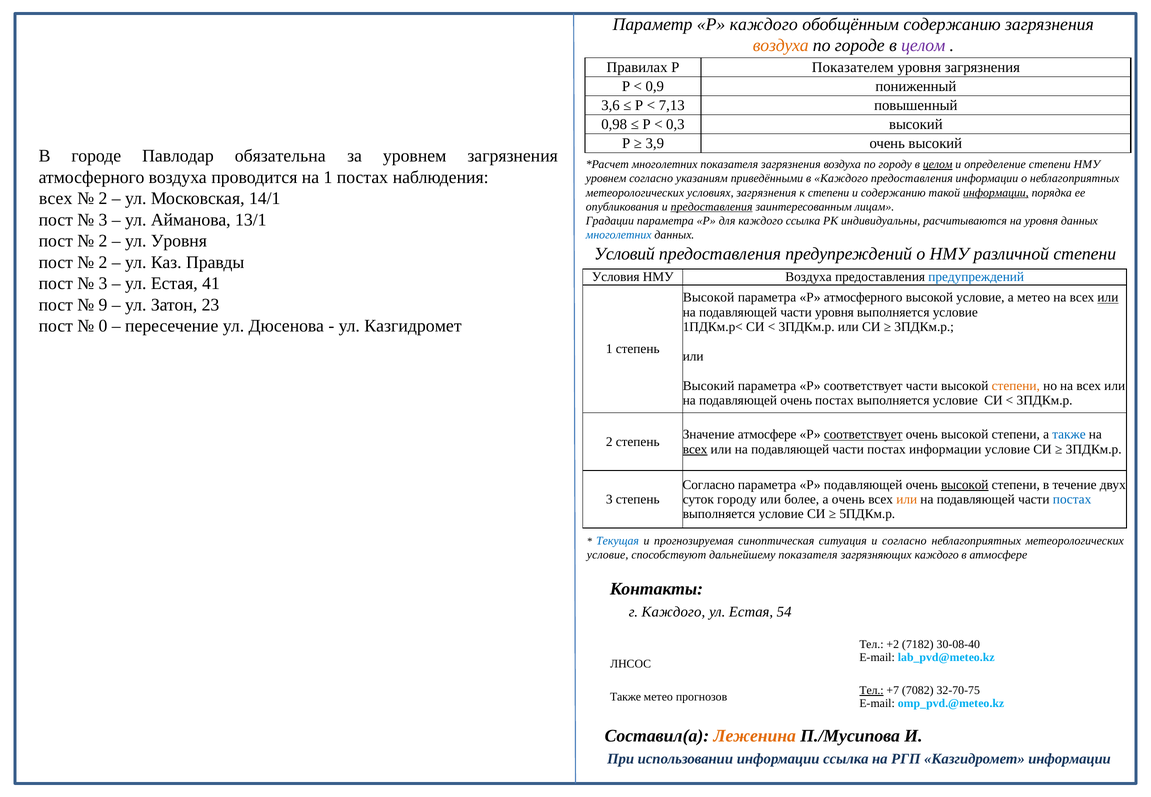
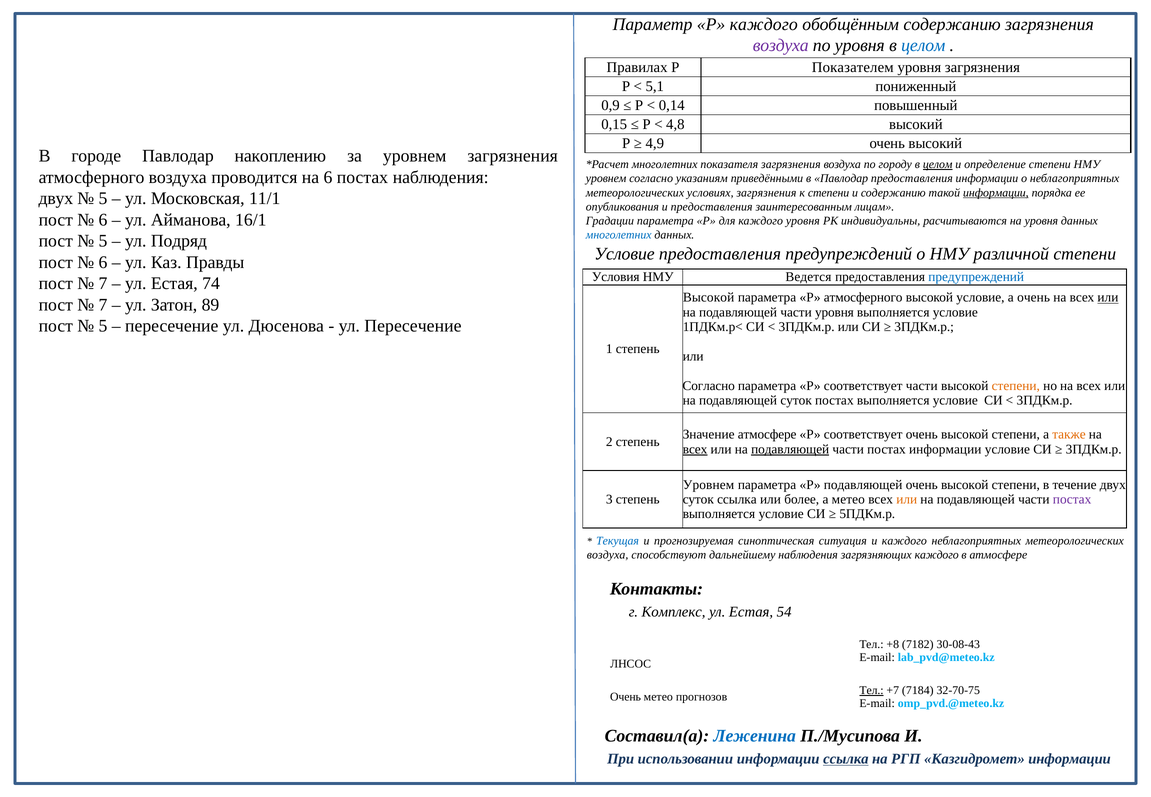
воздуха at (781, 45) colour: orange -> purple
по городе: городе -> уровня
целом at (923, 45) colour: purple -> blue
0,9: 0,9 -> 5,1
3,6: 3,6 -> 0,9
7,13: 7,13 -> 0,14
0,98: 0,98 -> 0,15
0,3: 0,3 -> 4,8
3,9: 3,9 -> 4,9
обязательна: обязательна -> накоплению
на 1: 1 -> 6
в Каждого: Каждого -> Павлодар
всех at (56, 199): всех -> двух
2 at (103, 199): 2 -> 5
14/1: 14/1 -> 11/1
предоставления at (712, 207) underline: present -> none
3 at (103, 220): 3 -> 6
13/1: 13/1 -> 16/1
каждого ссылка: ссылка -> уровня
2 at (103, 241): 2 -> 5
ул Уровня: Уровня -> Подряд
Условий at (625, 254): Условий -> Условие
2 at (103, 262): 2 -> 6
НМУ Воздуха: Воздуха -> Ведется
3 at (103, 284): 3 -> 7
41: 41 -> 74
а метео: метео -> очень
9 at (103, 305): 9 -> 7
23: 23 -> 89
0 at (103, 326): 0 -> 5
ул Казгидромет: Казгидромет -> Пересечение
Высокий at (709, 386): Высокий -> Согласно
на подавляющей очень: очень -> суток
соответствует at (863, 434) underline: present -> none
также at (1069, 434) colour: blue -> orange
подавляющей at (790, 449) underline: none -> present
Согласно at (709, 485): Согласно -> Уровнем
высокой at (965, 485) underline: present -> none
суток городу: городу -> ссылка
а очень: очень -> метео
постах at (1072, 499) colour: blue -> purple
и согласно: согласно -> каждого
условие at (608, 555): условие -> воздуха
дальнейшему показателя: показателя -> наблюдения
г Каждого: Каждого -> Комплекс
+2: +2 -> +8
30-08-40: 30-08-40 -> 30-08-43
7082: 7082 -> 7184
Также at (626, 697): Также -> Очень
Леженина colour: orange -> blue
ссылка at (846, 759) underline: none -> present
